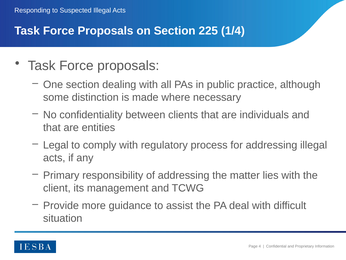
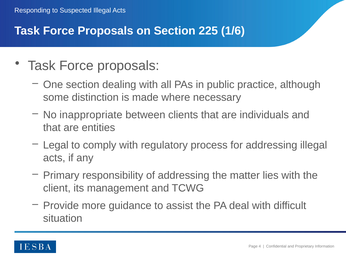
1/4: 1/4 -> 1/6
confidentiality: confidentiality -> inappropriate
